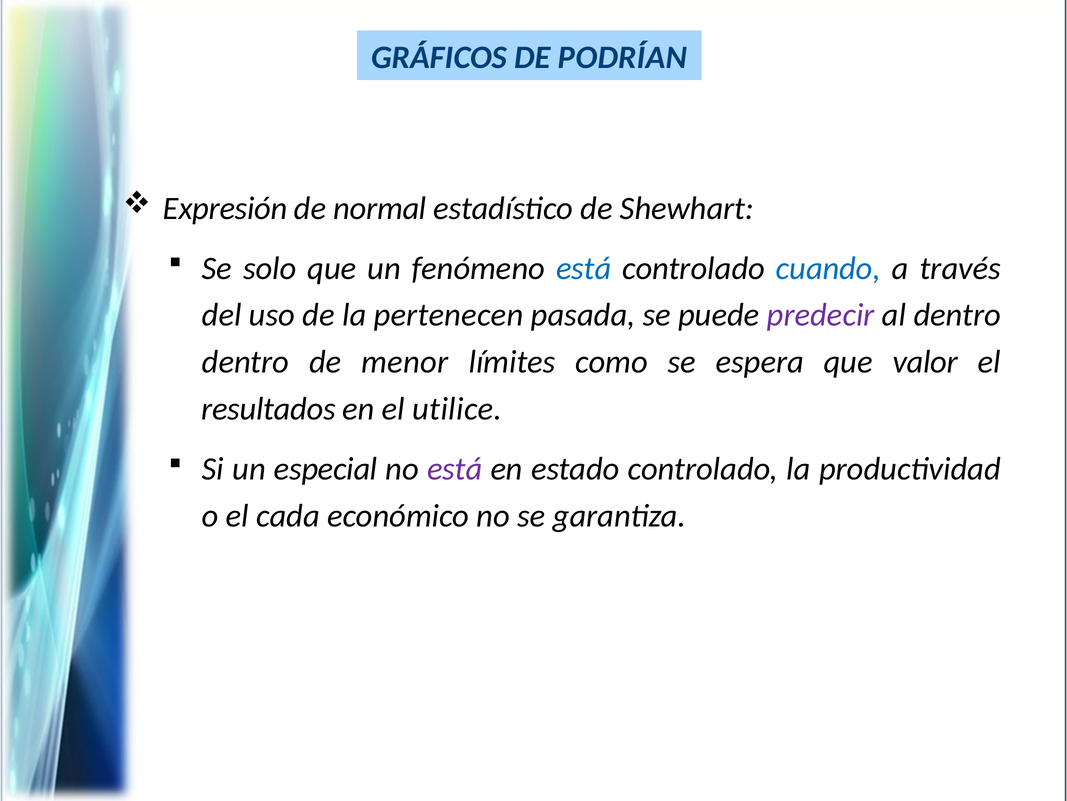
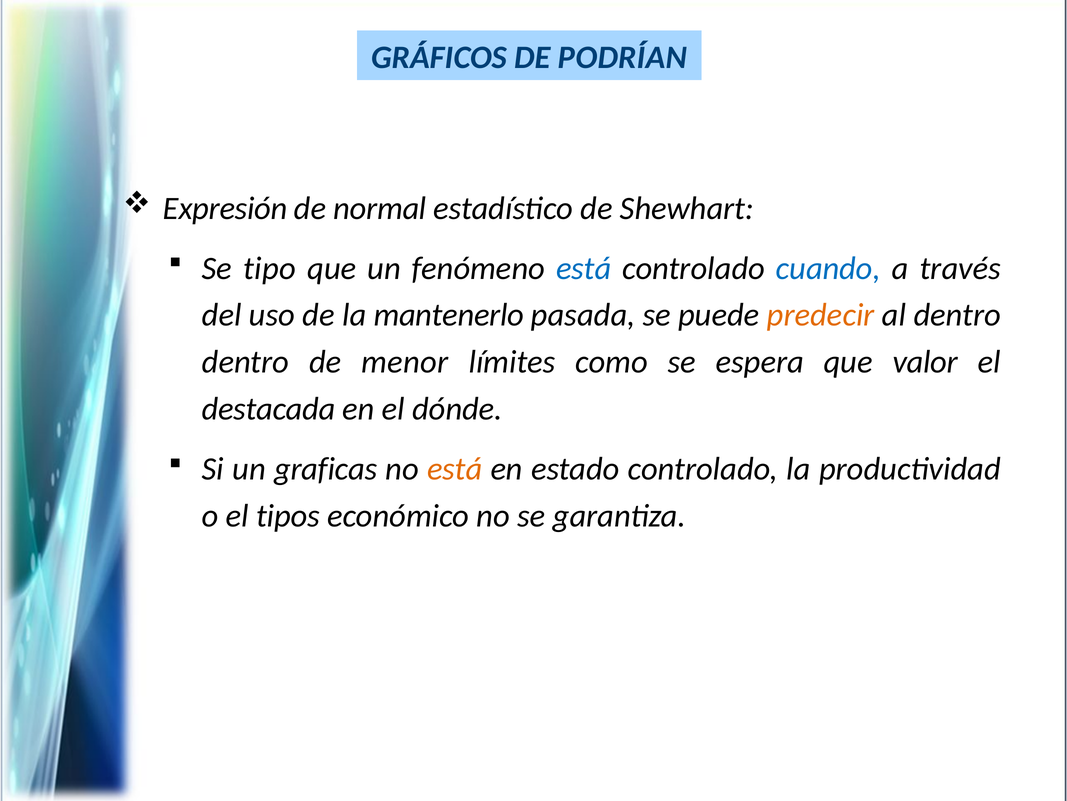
solo: solo -> tipo
pertenecen: pertenecen -> mantenerlo
predecir colour: purple -> orange
resultados: resultados -> destacada
utilice: utilice -> dónde
especial: especial -> graficas
está at (455, 469) colour: purple -> orange
cada: cada -> tipos
